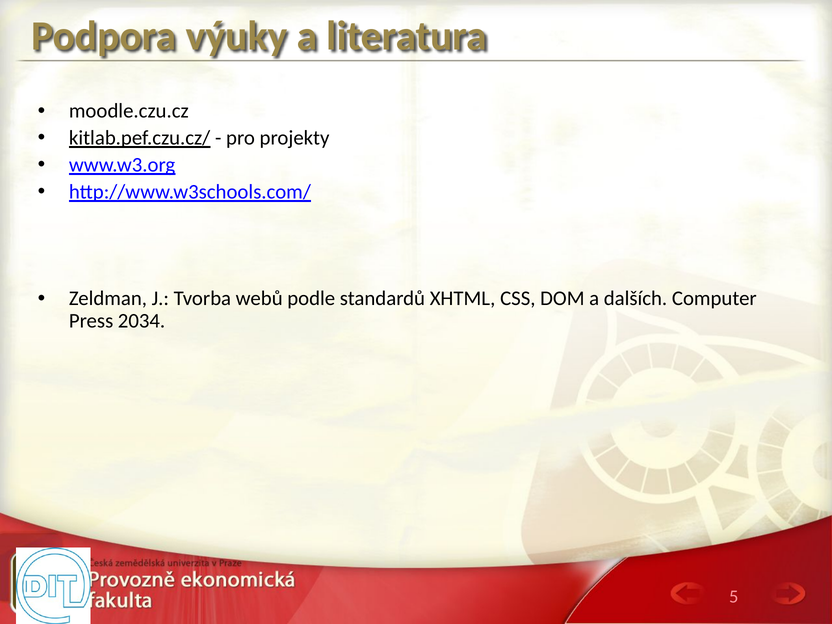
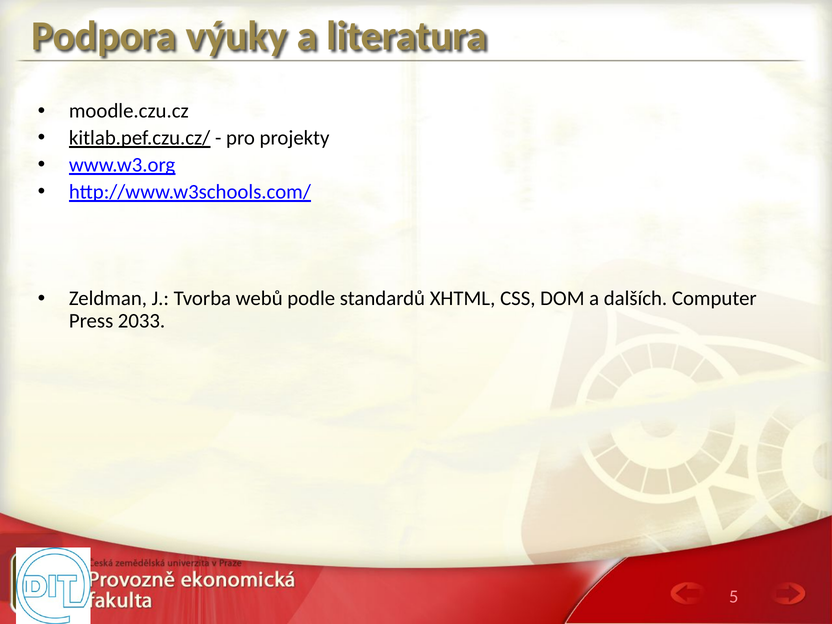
2034: 2034 -> 2033
